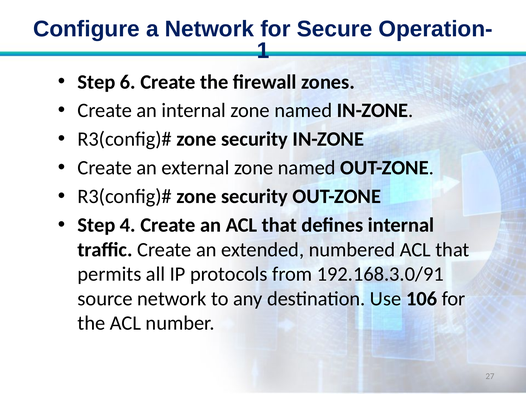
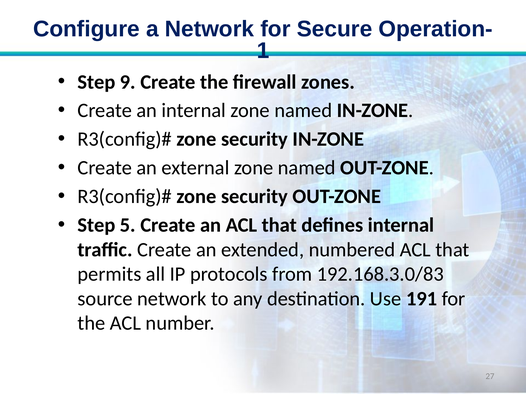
6: 6 -> 9
4: 4 -> 5
192.168.3.0/91: 192.168.3.0/91 -> 192.168.3.0/83
106: 106 -> 191
